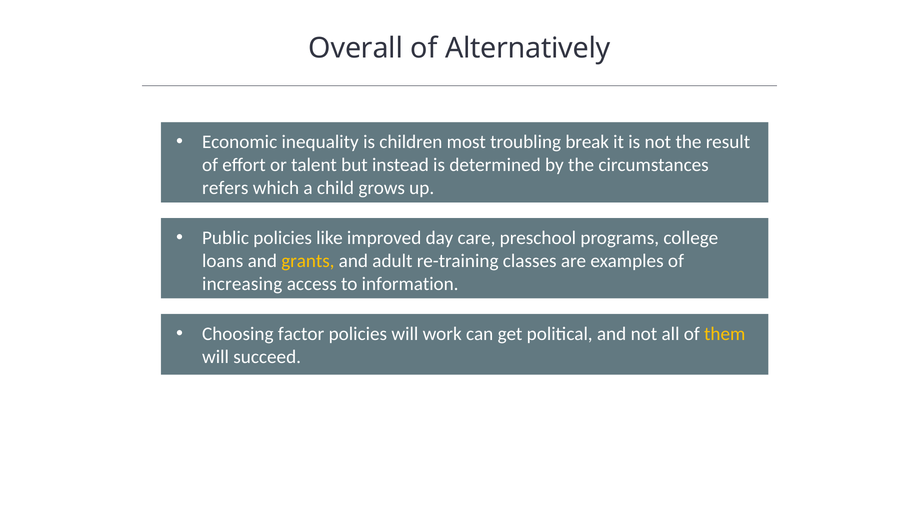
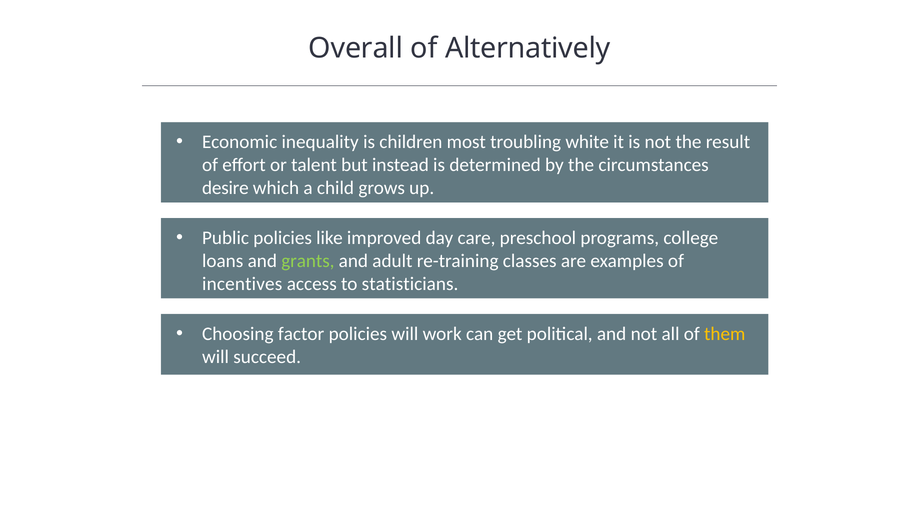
break: break -> white
refers: refers -> desire
grants colour: yellow -> light green
increasing: increasing -> incentives
information: information -> statisticians
